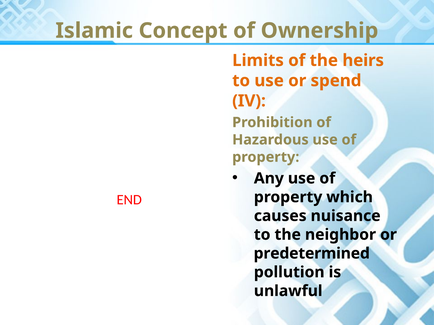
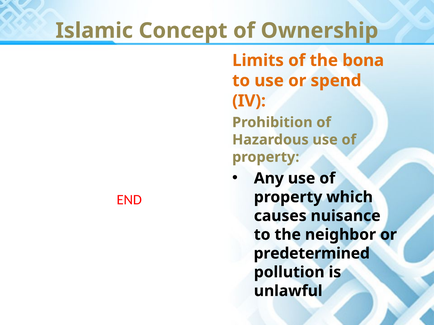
heirs: heirs -> bona
